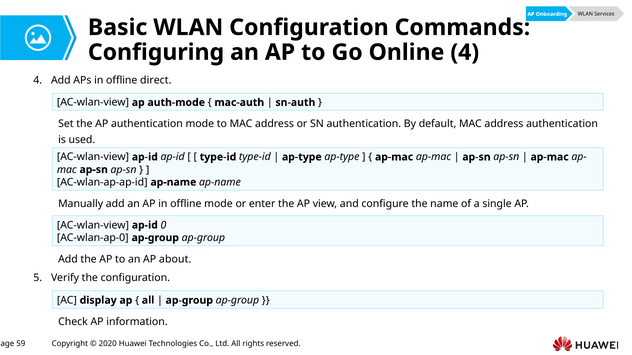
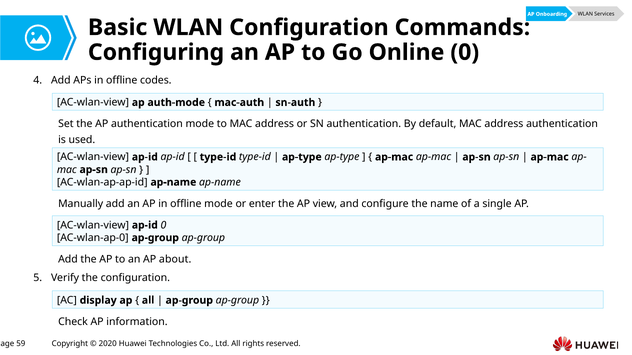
Online 4: 4 -> 0
direct: direct -> codes
